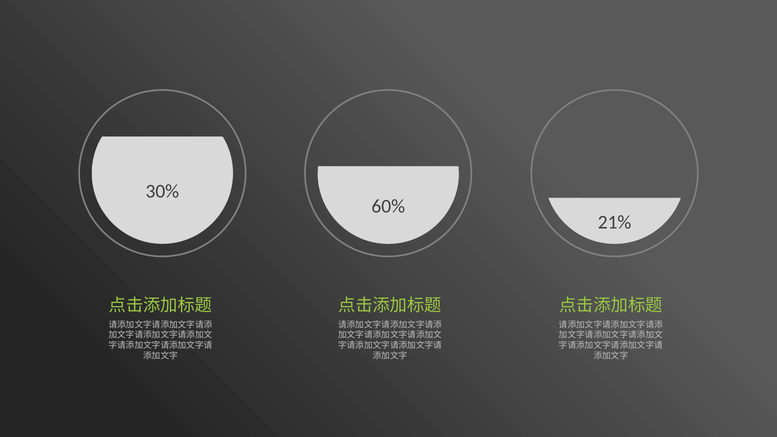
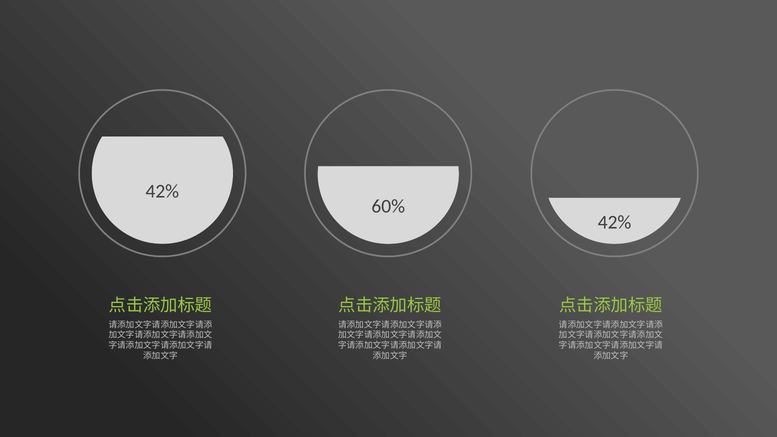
30% at (162, 192): 30% -> 42%
21% at (615, 222): 21% -> 42%
